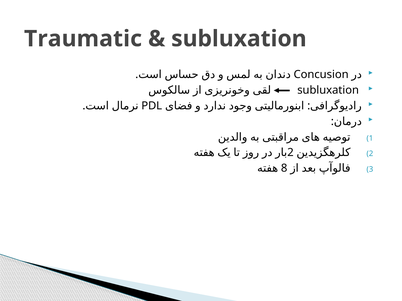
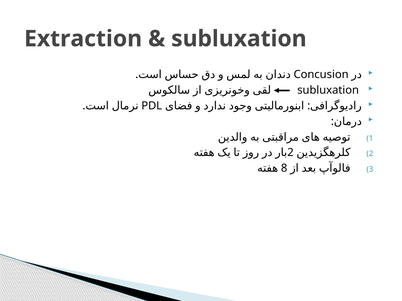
Traumatic: Traumatic -> Extraction
